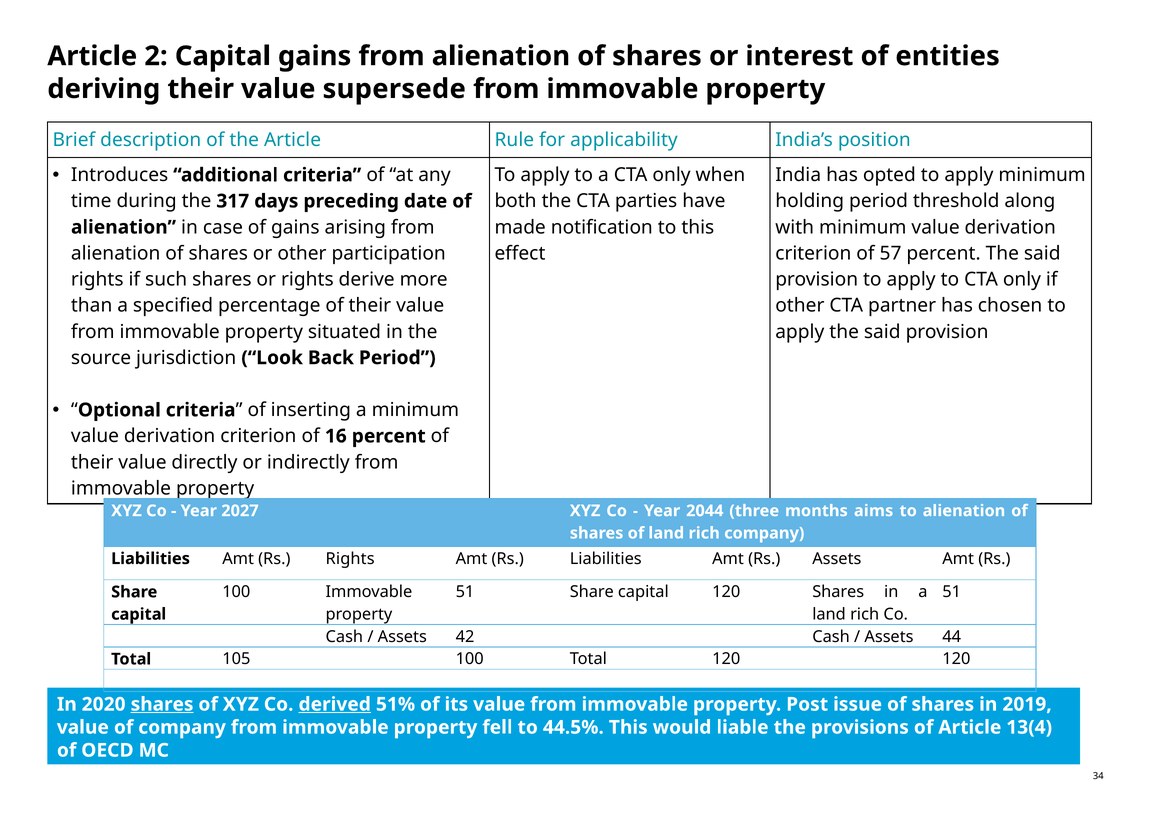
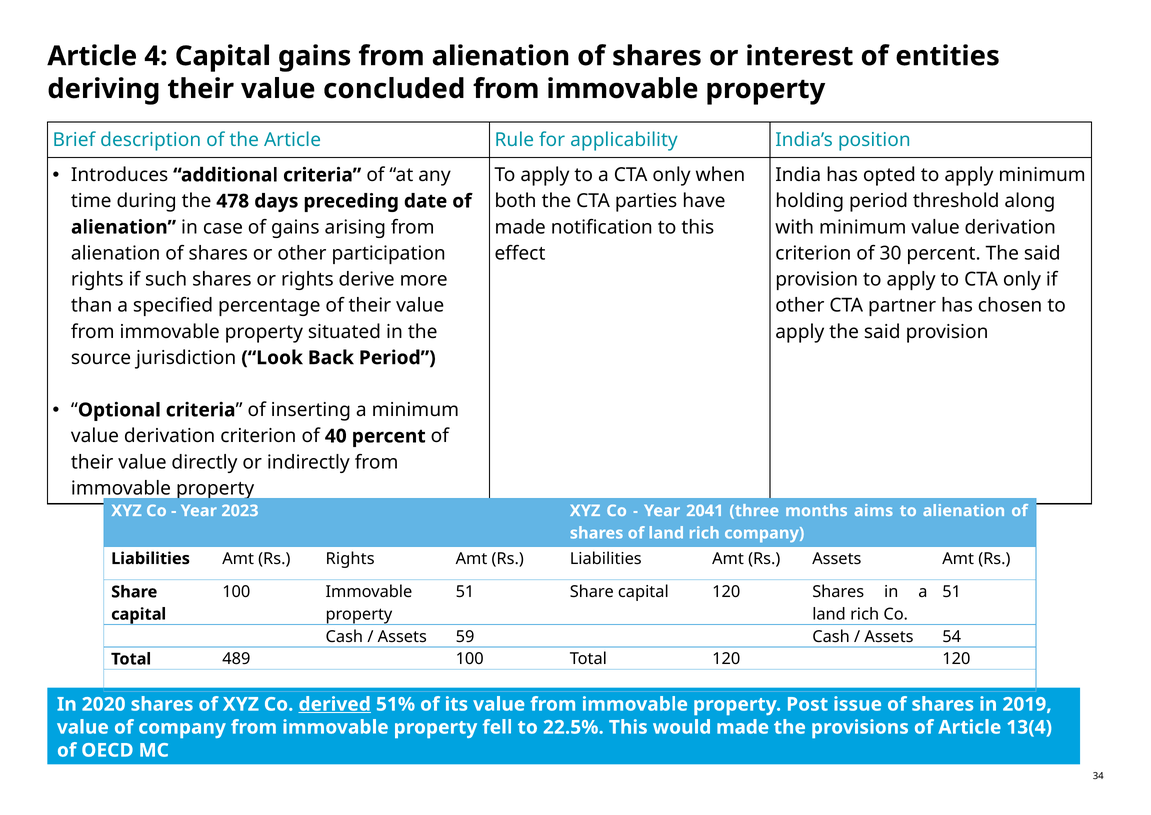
2: 2 -> 4
supersede: supersede -> concluded
317: 317 -> 478
57: 57 -> 30
16: 16 -> 40
2027: 2027 -> 2023
2044: 2044 -> 2041
42: 42 -> 59
44: 44 -> 54
105: 105 -> 489
shares at (162, 704) underline: present -> none
44.5%: 44.5% -> 22.5%
would liable: liable -> made
